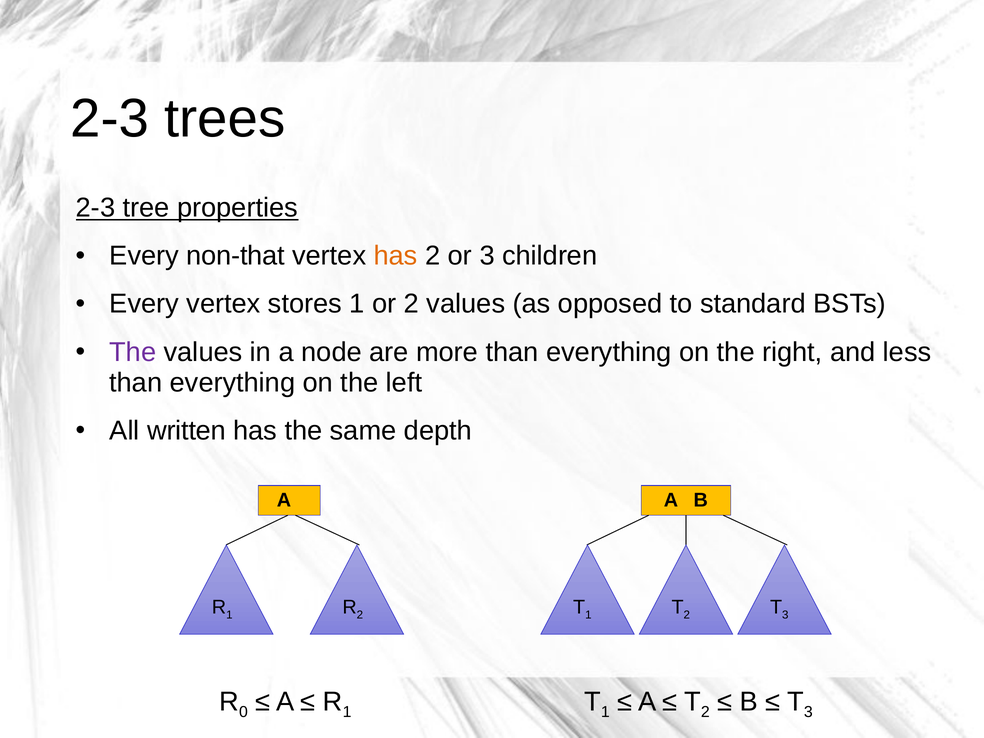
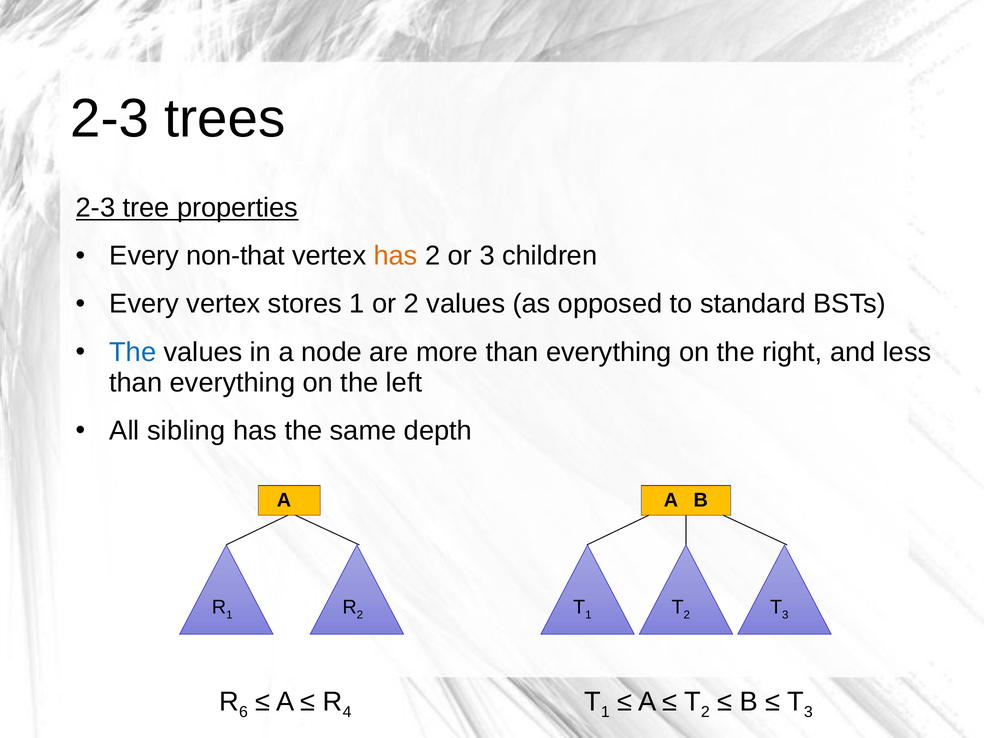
The at (133, 352) colour: purple -> blue
written: written -> sibling
0: 0 -> 6
1 at (347, 712): 1 -> 4
